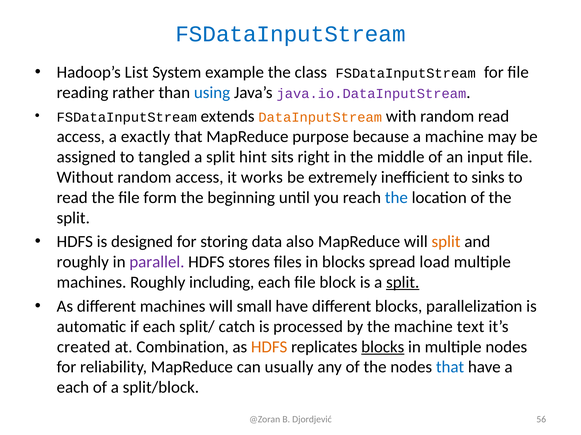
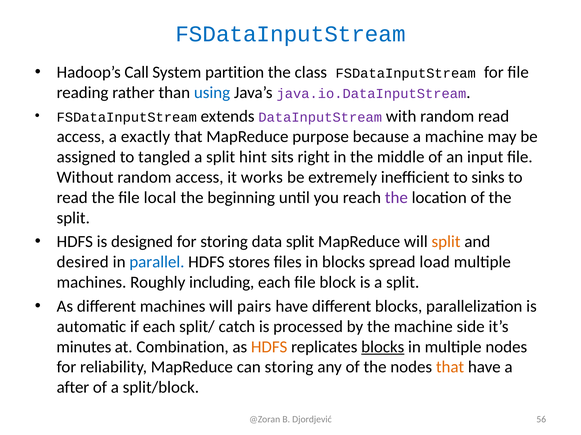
List: List -> Call
example: example -> partition
DataInputStream colour: orange -> purple
form: form -> local
the at (396, 198) colour: blue -> purple
data also: also -> split
roughly at (83, 262): roughly -> desired
parallel colour: purple -> blue
split at (403, 283) underline: present -> none
small: small -> pairs
text: text -> side
created: created -> minutes
can usually: usually -> storing
that at (450, 368) colour: blue -> orange
each at (73, 388): each -> after
